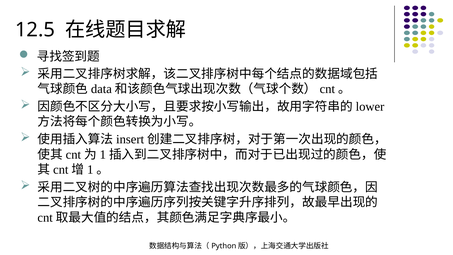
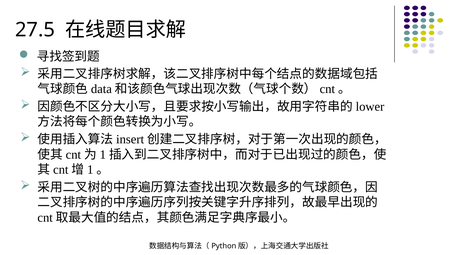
12.5: 12.5 -> 27.5
